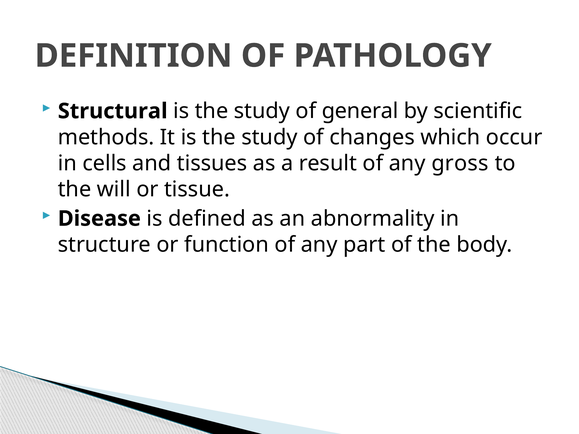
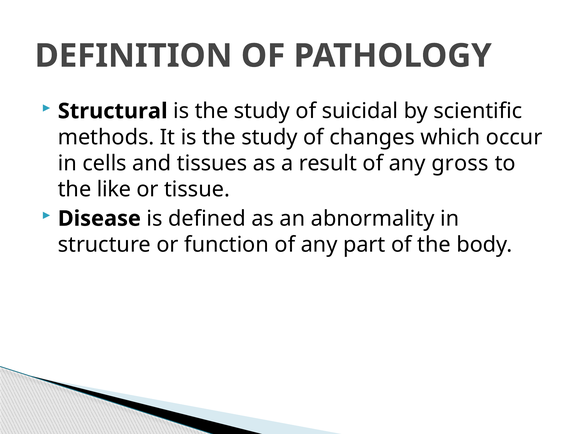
general: general -> suicidal
will: will -> like
